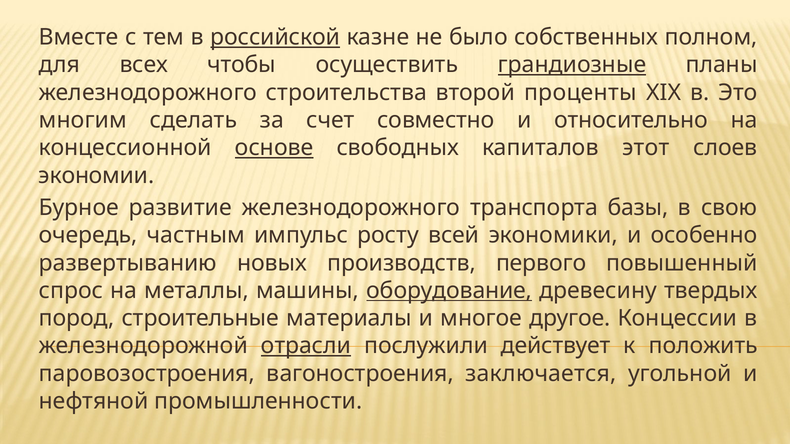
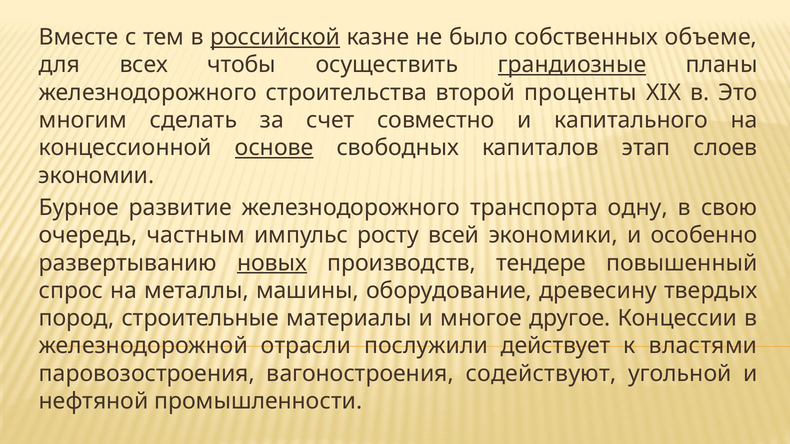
полном: полном -> объеме
относительно: относительно -> капитального
этот: этот -> этап
базы: базы -> одну
новых underline: none -> present
первого: первого -> тендере
оборудование underline: present -> none
отрасли underline: present -> none
положить: положить -> властями
заключается: заключается -> содействуют
